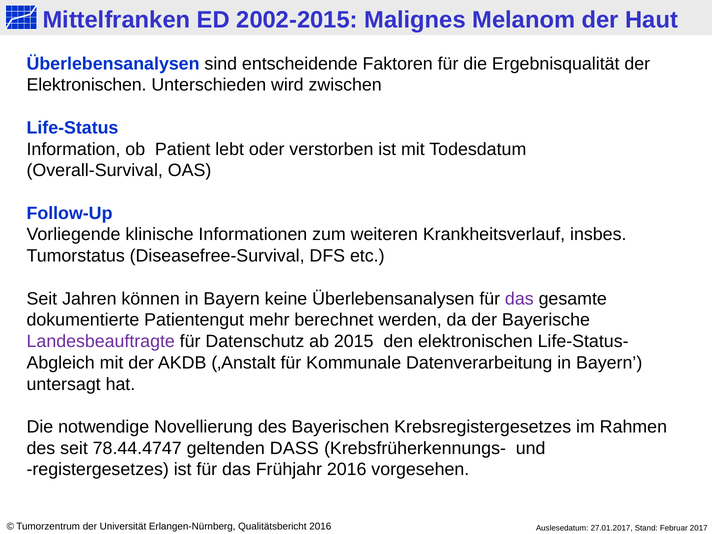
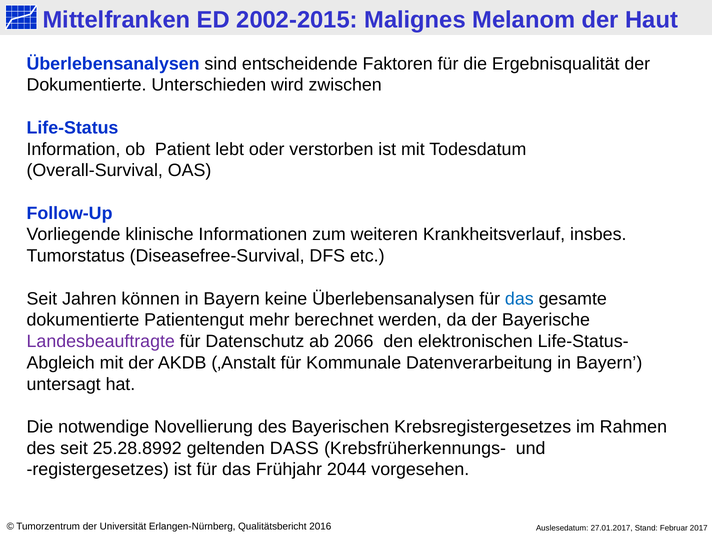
Elektronischen at (87, 85): Elektronischen -> Dokumentierte
das at (519, 299) colour: purple -> blue
2015: 2015 -> 2066
78.44.4747: 78.44.4747 -> 25.28.8992
Frühjahr 2016: 2016 -> 2044
